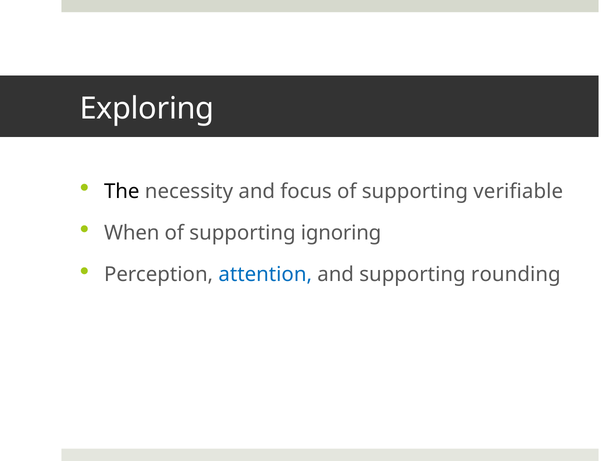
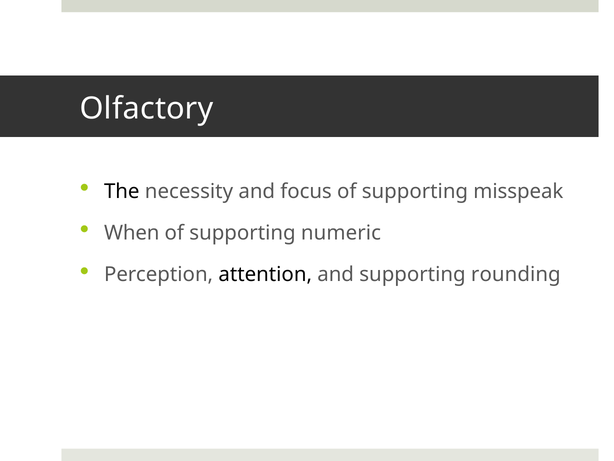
Exploring: Exploring -> Olfactory
verifiable: verifiable -> misspeak
ignoring: ignoring -> numeric
attention colour: blue -> black
